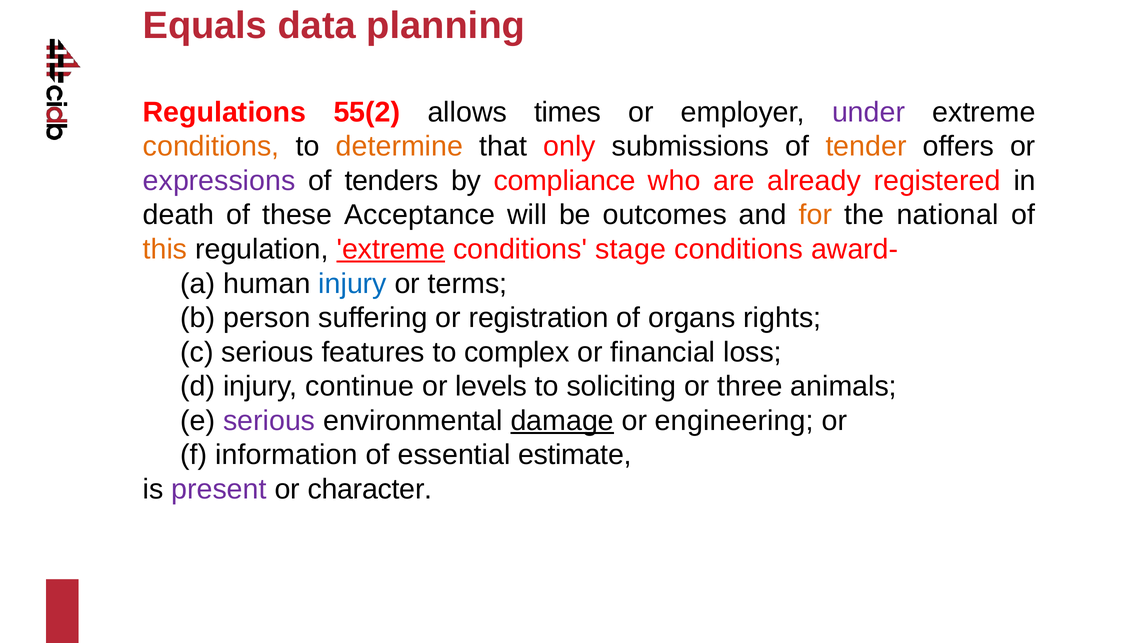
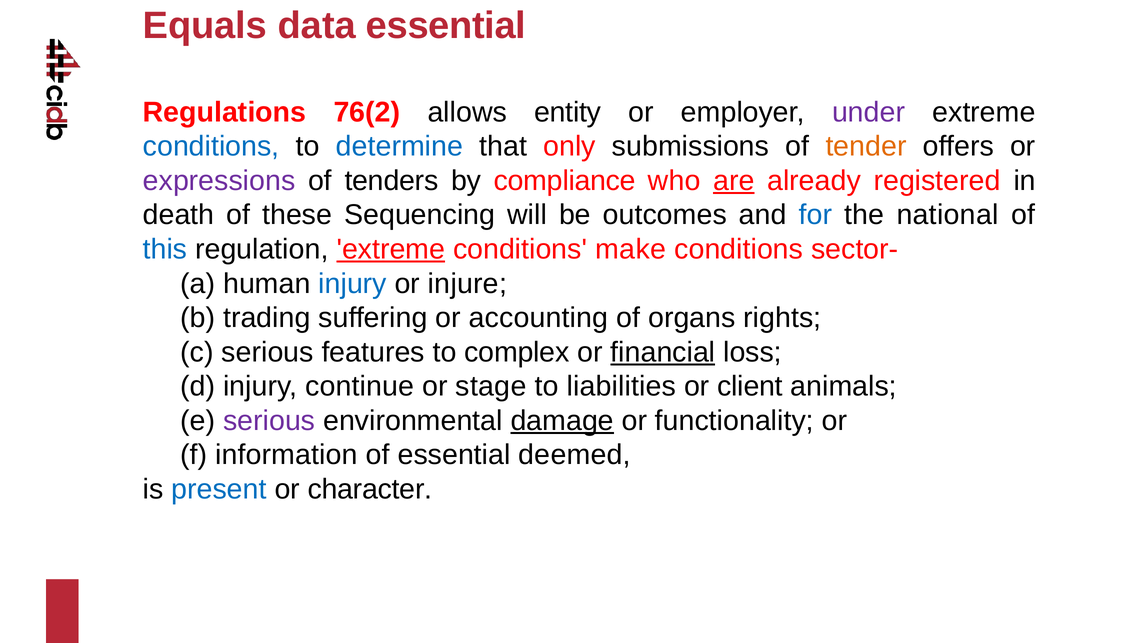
data planning: planning -> essential
55(2: 55(2 -> 76(2
times: times -> entity
conditions at (211, 146) colour: orange -> blue
determine colour: orange -> blue
are underline: none -> present
Acceptance: Acceptance -> Sequencing
for colour: orange -> blue
this colour: orange -> blue
stage: stage -> make
award-: award- -> sector-
terms: terms -> injure
person: person -> trading
registration: registration -> accounting
financial underline: none -> present
levels: levels -> stage
soliciting: soliciting -> liabilities
three: three -> client
engineering: engineering -> functionality
estimate: estimate -> deemed
present colour: purple -> blue
